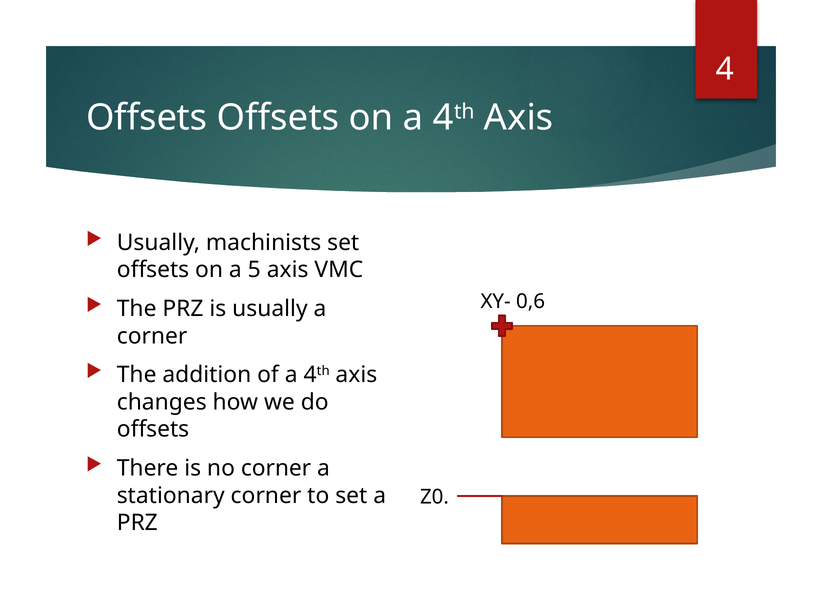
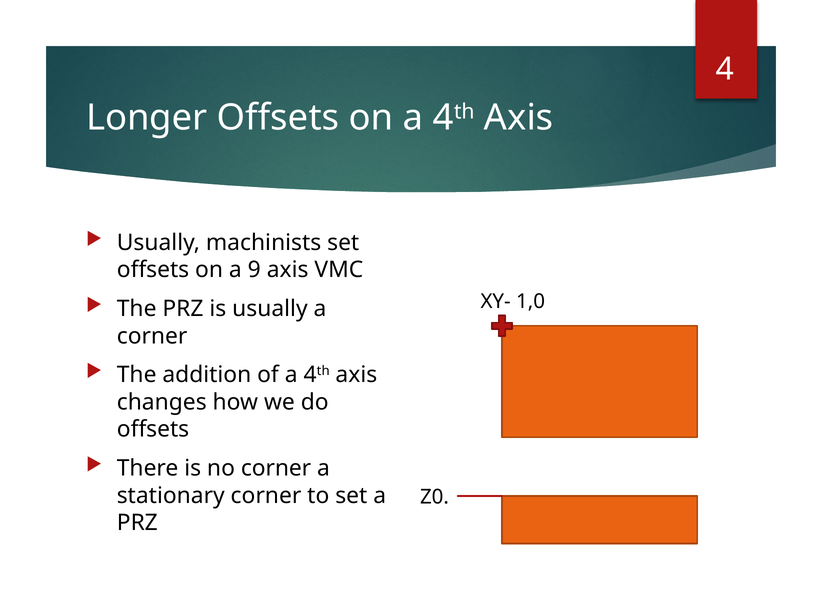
Offsets at (147, 118): Offsets -> Longer
5: 5 -> 9
0,6: 0,6 -> 1,0
